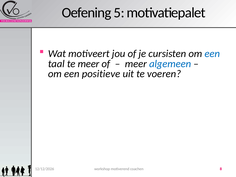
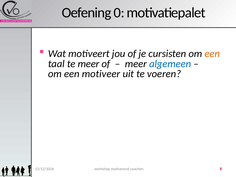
5: 5 -> 0
een at (212, 54) colour: blue -> orange
positieve: positieve -> motiveer
